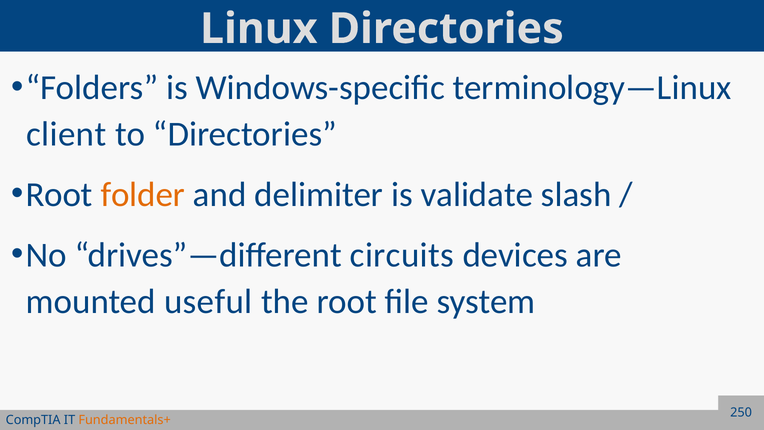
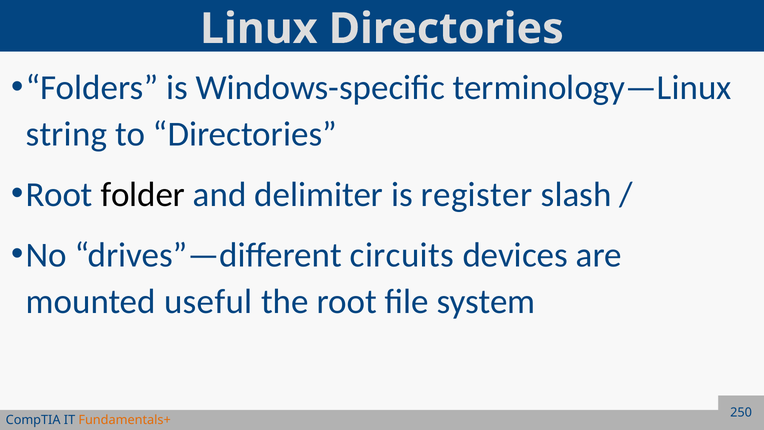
client: client -> string
folder colour: orange -> black
validate: validate -> register
